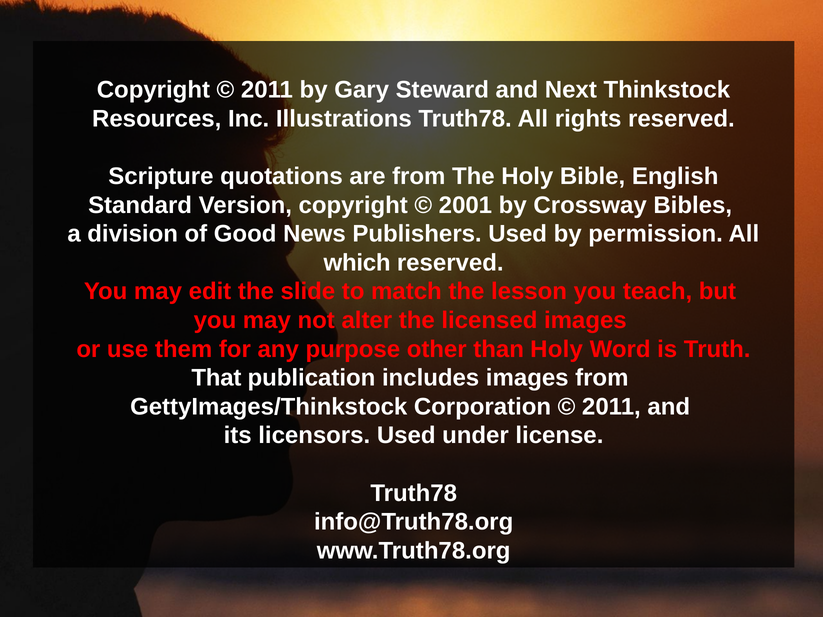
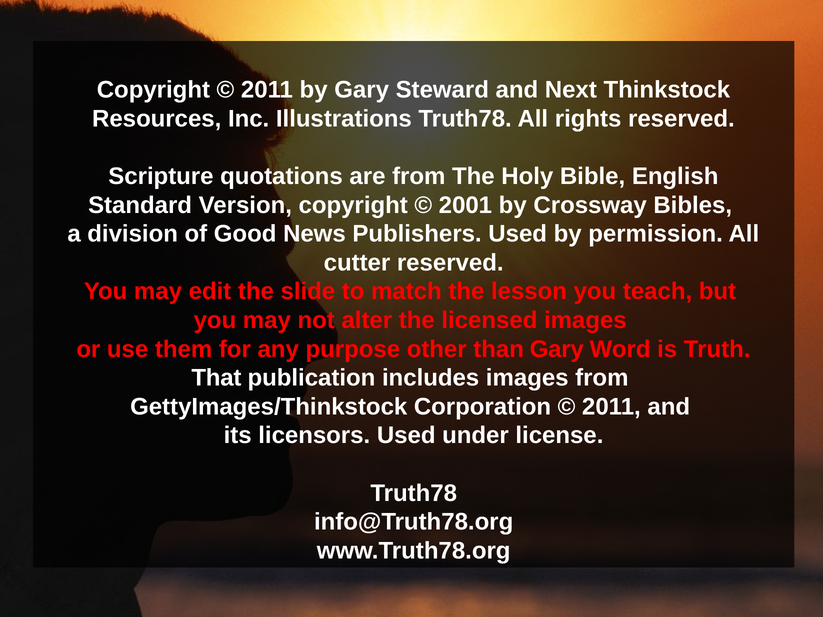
which: which -> cutter
than Holy: Holy -> Gary
